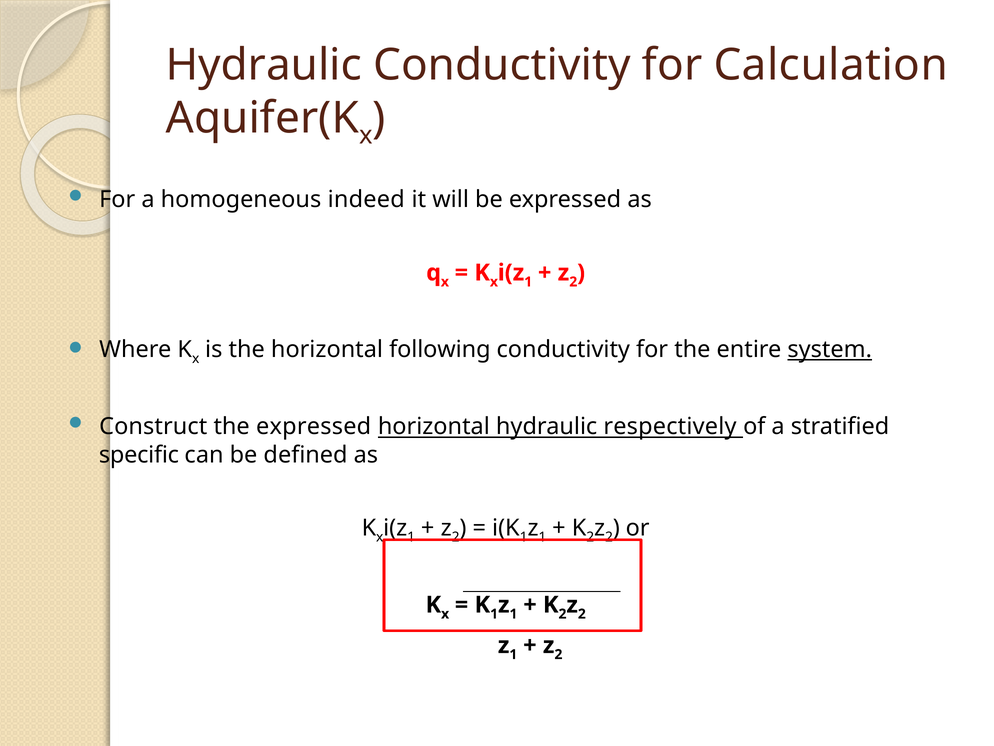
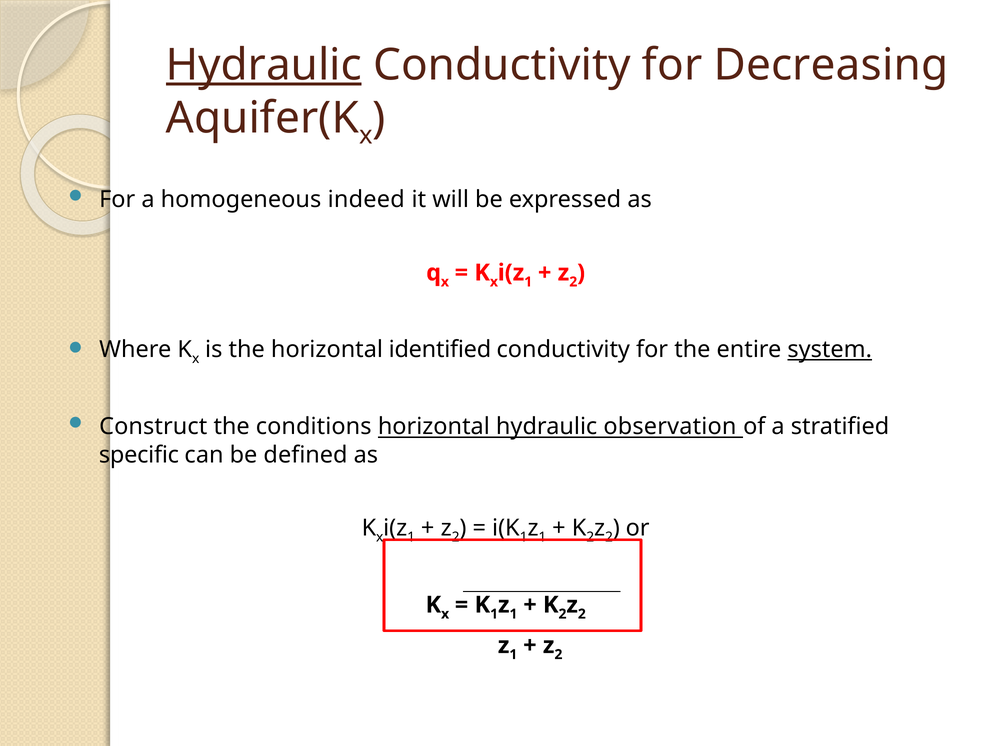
Hydraulic at (264, 65) underline: none -> present
Calculation: Calculation -> Decreasing
following: following -> identified
the expressed: expressed -> conditions
respectively: respectively -> observation
